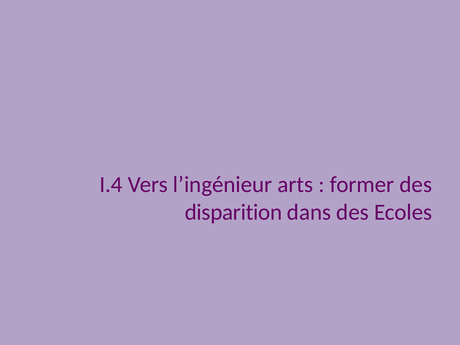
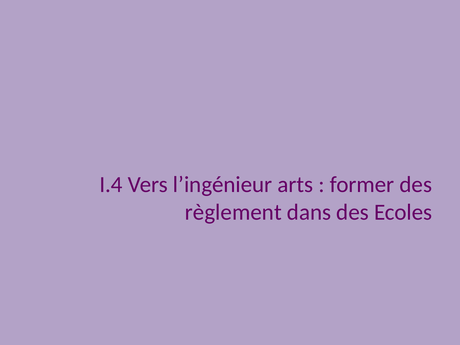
disparition: disparition -> règlement
